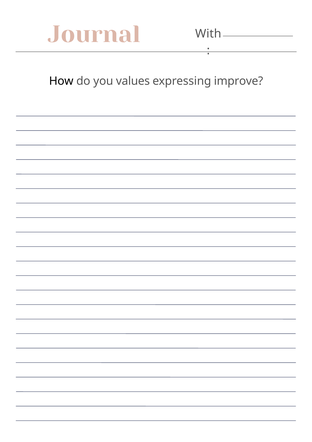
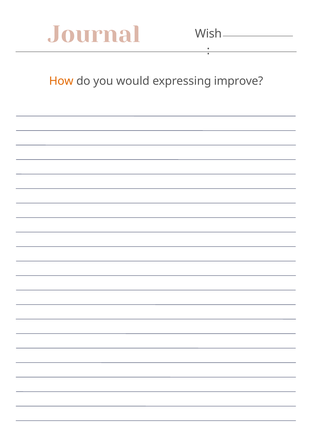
With: With -> Wish
How colour: black -> orange
values: values -> would
